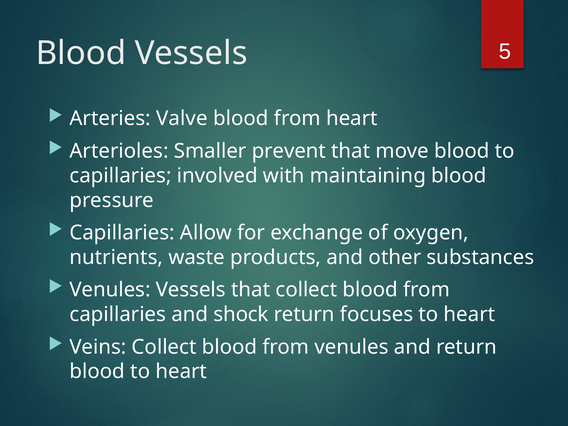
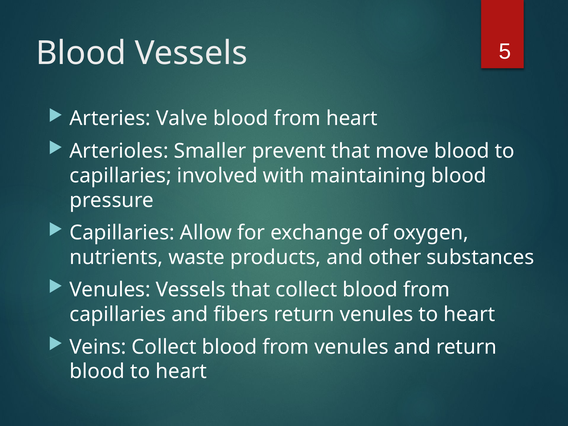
shock: shock -> fibers
return focuses: focuses -> venules
